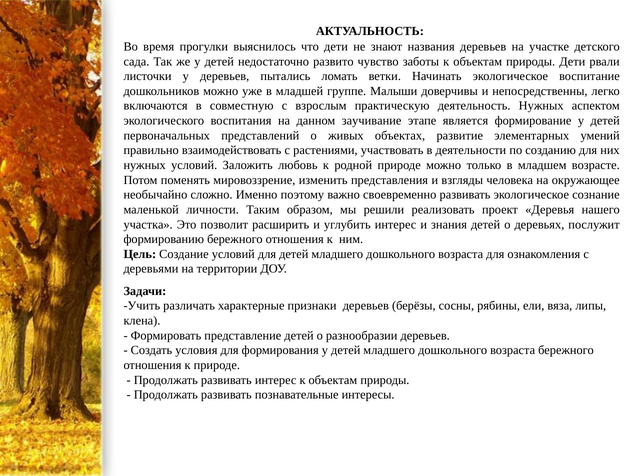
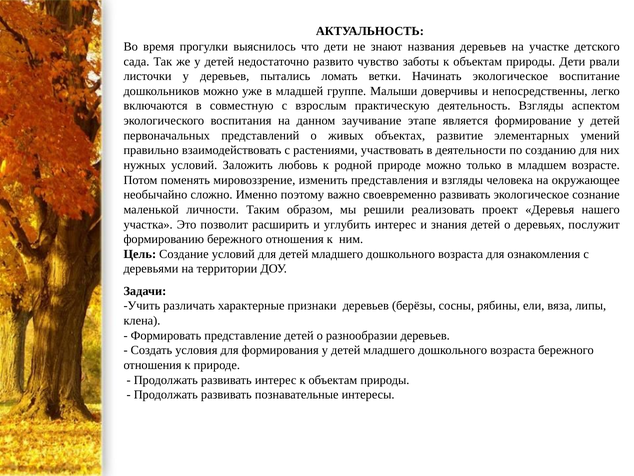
деятельность Нужных: Нужных -> Взгляды
